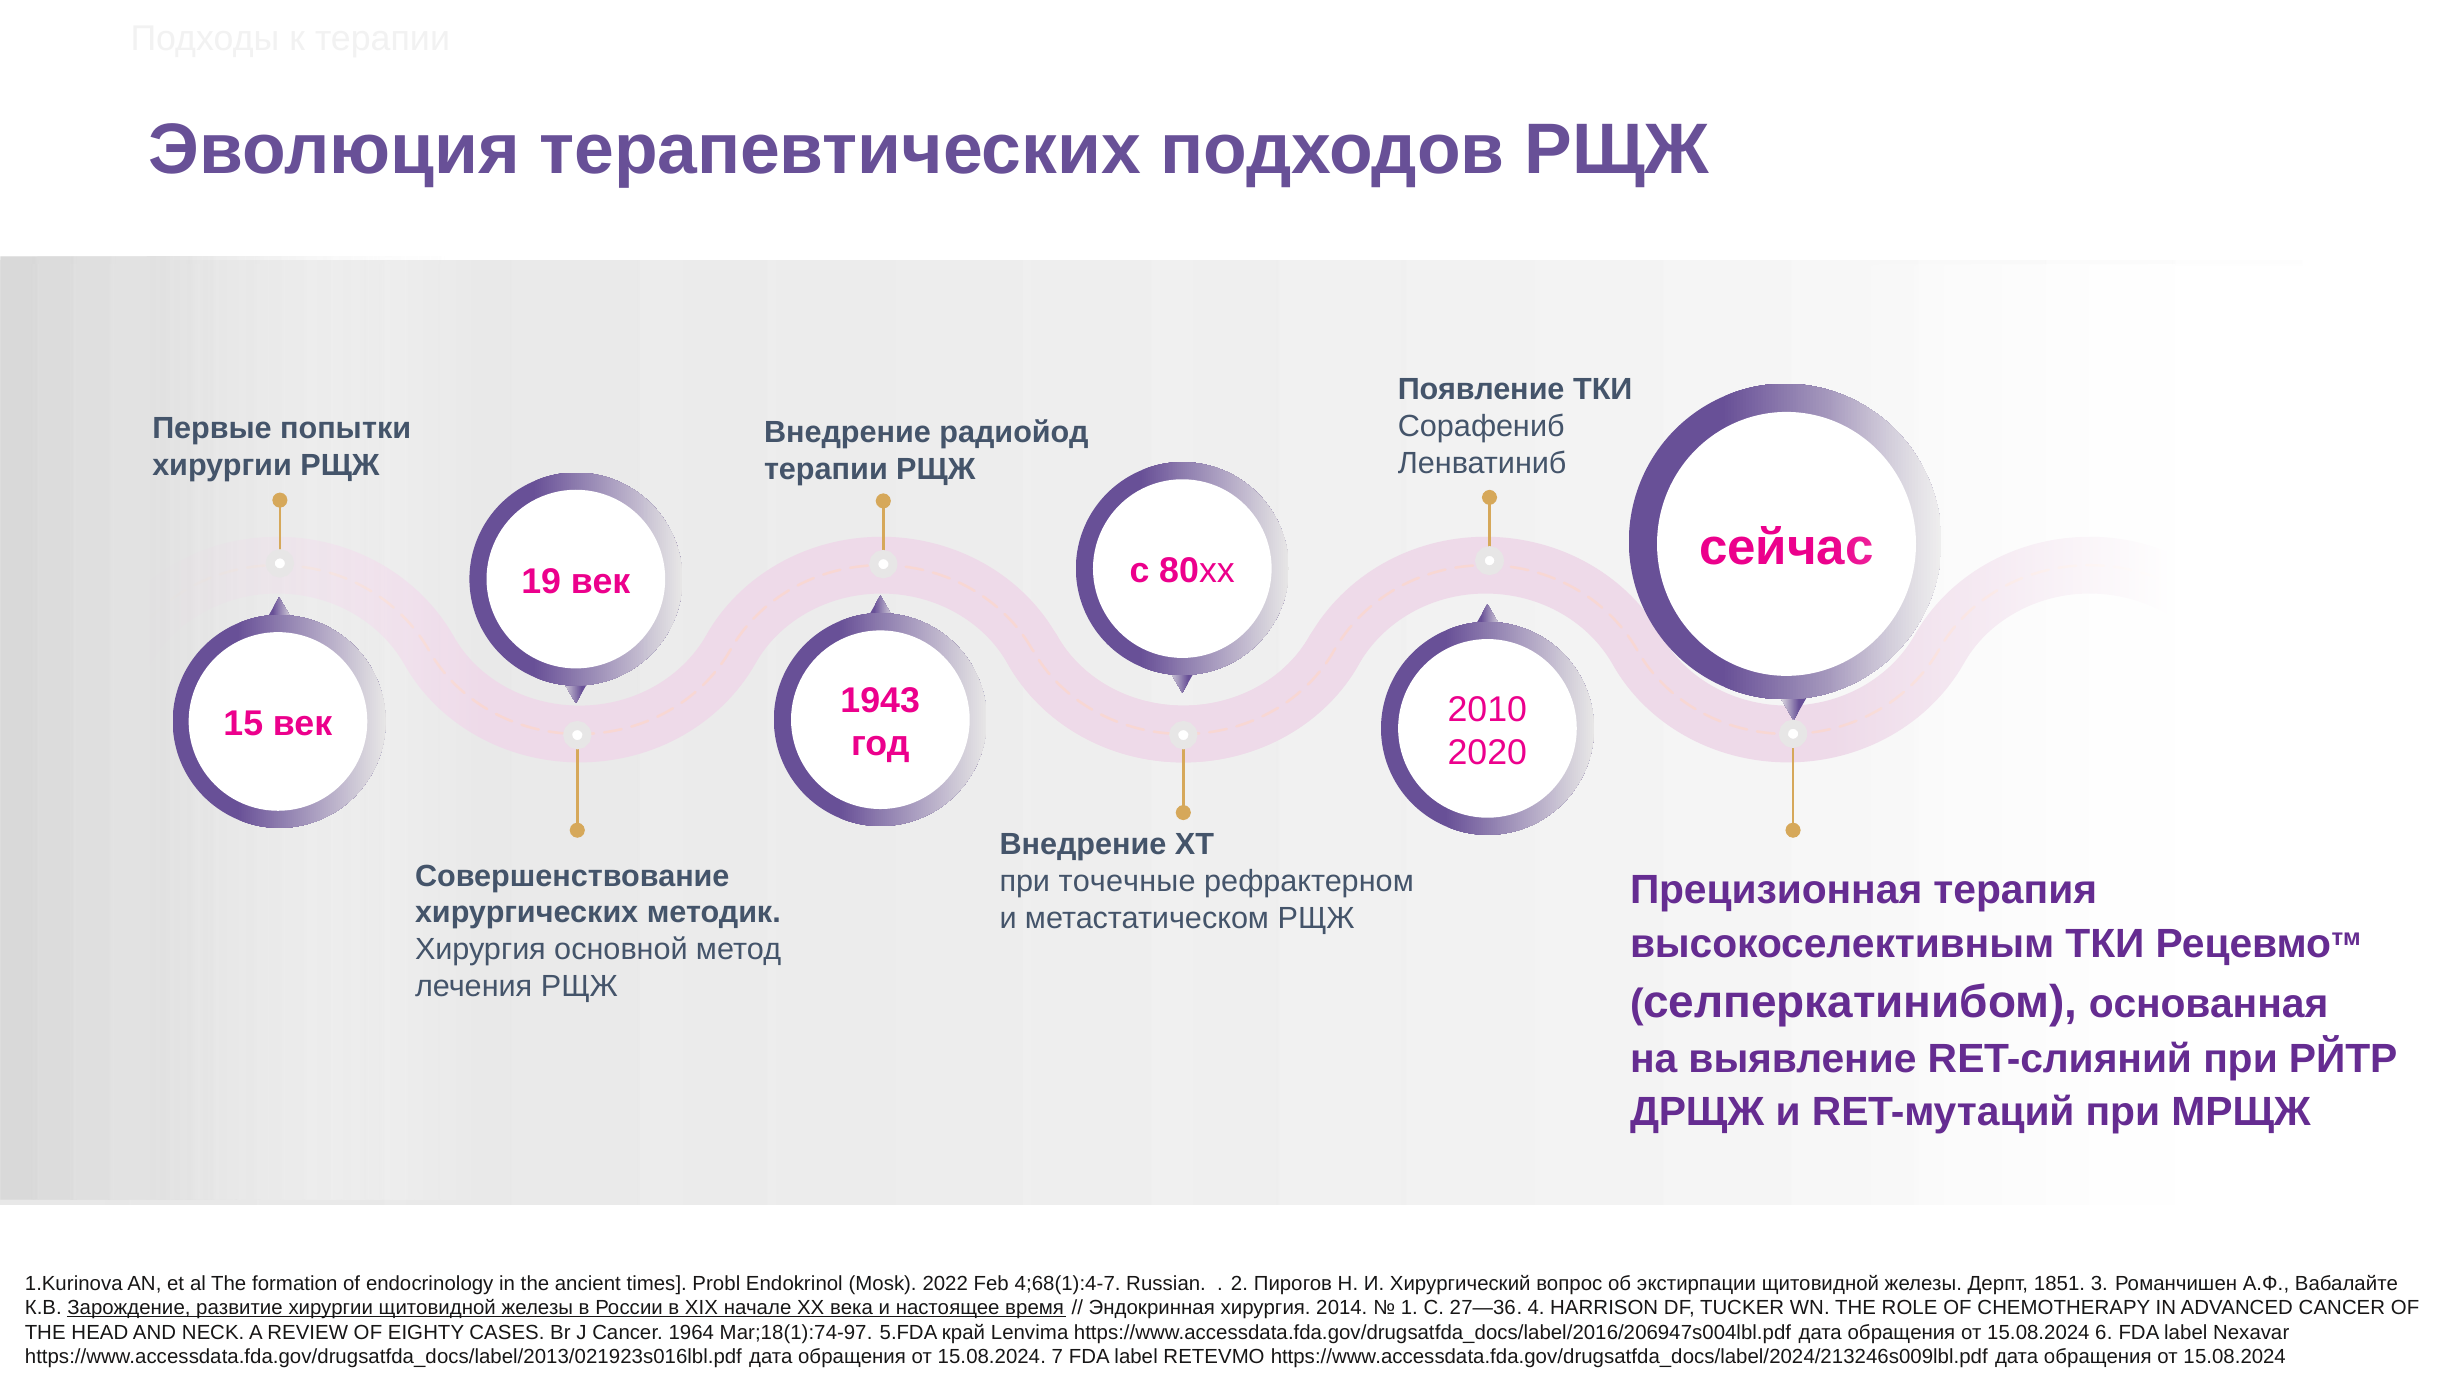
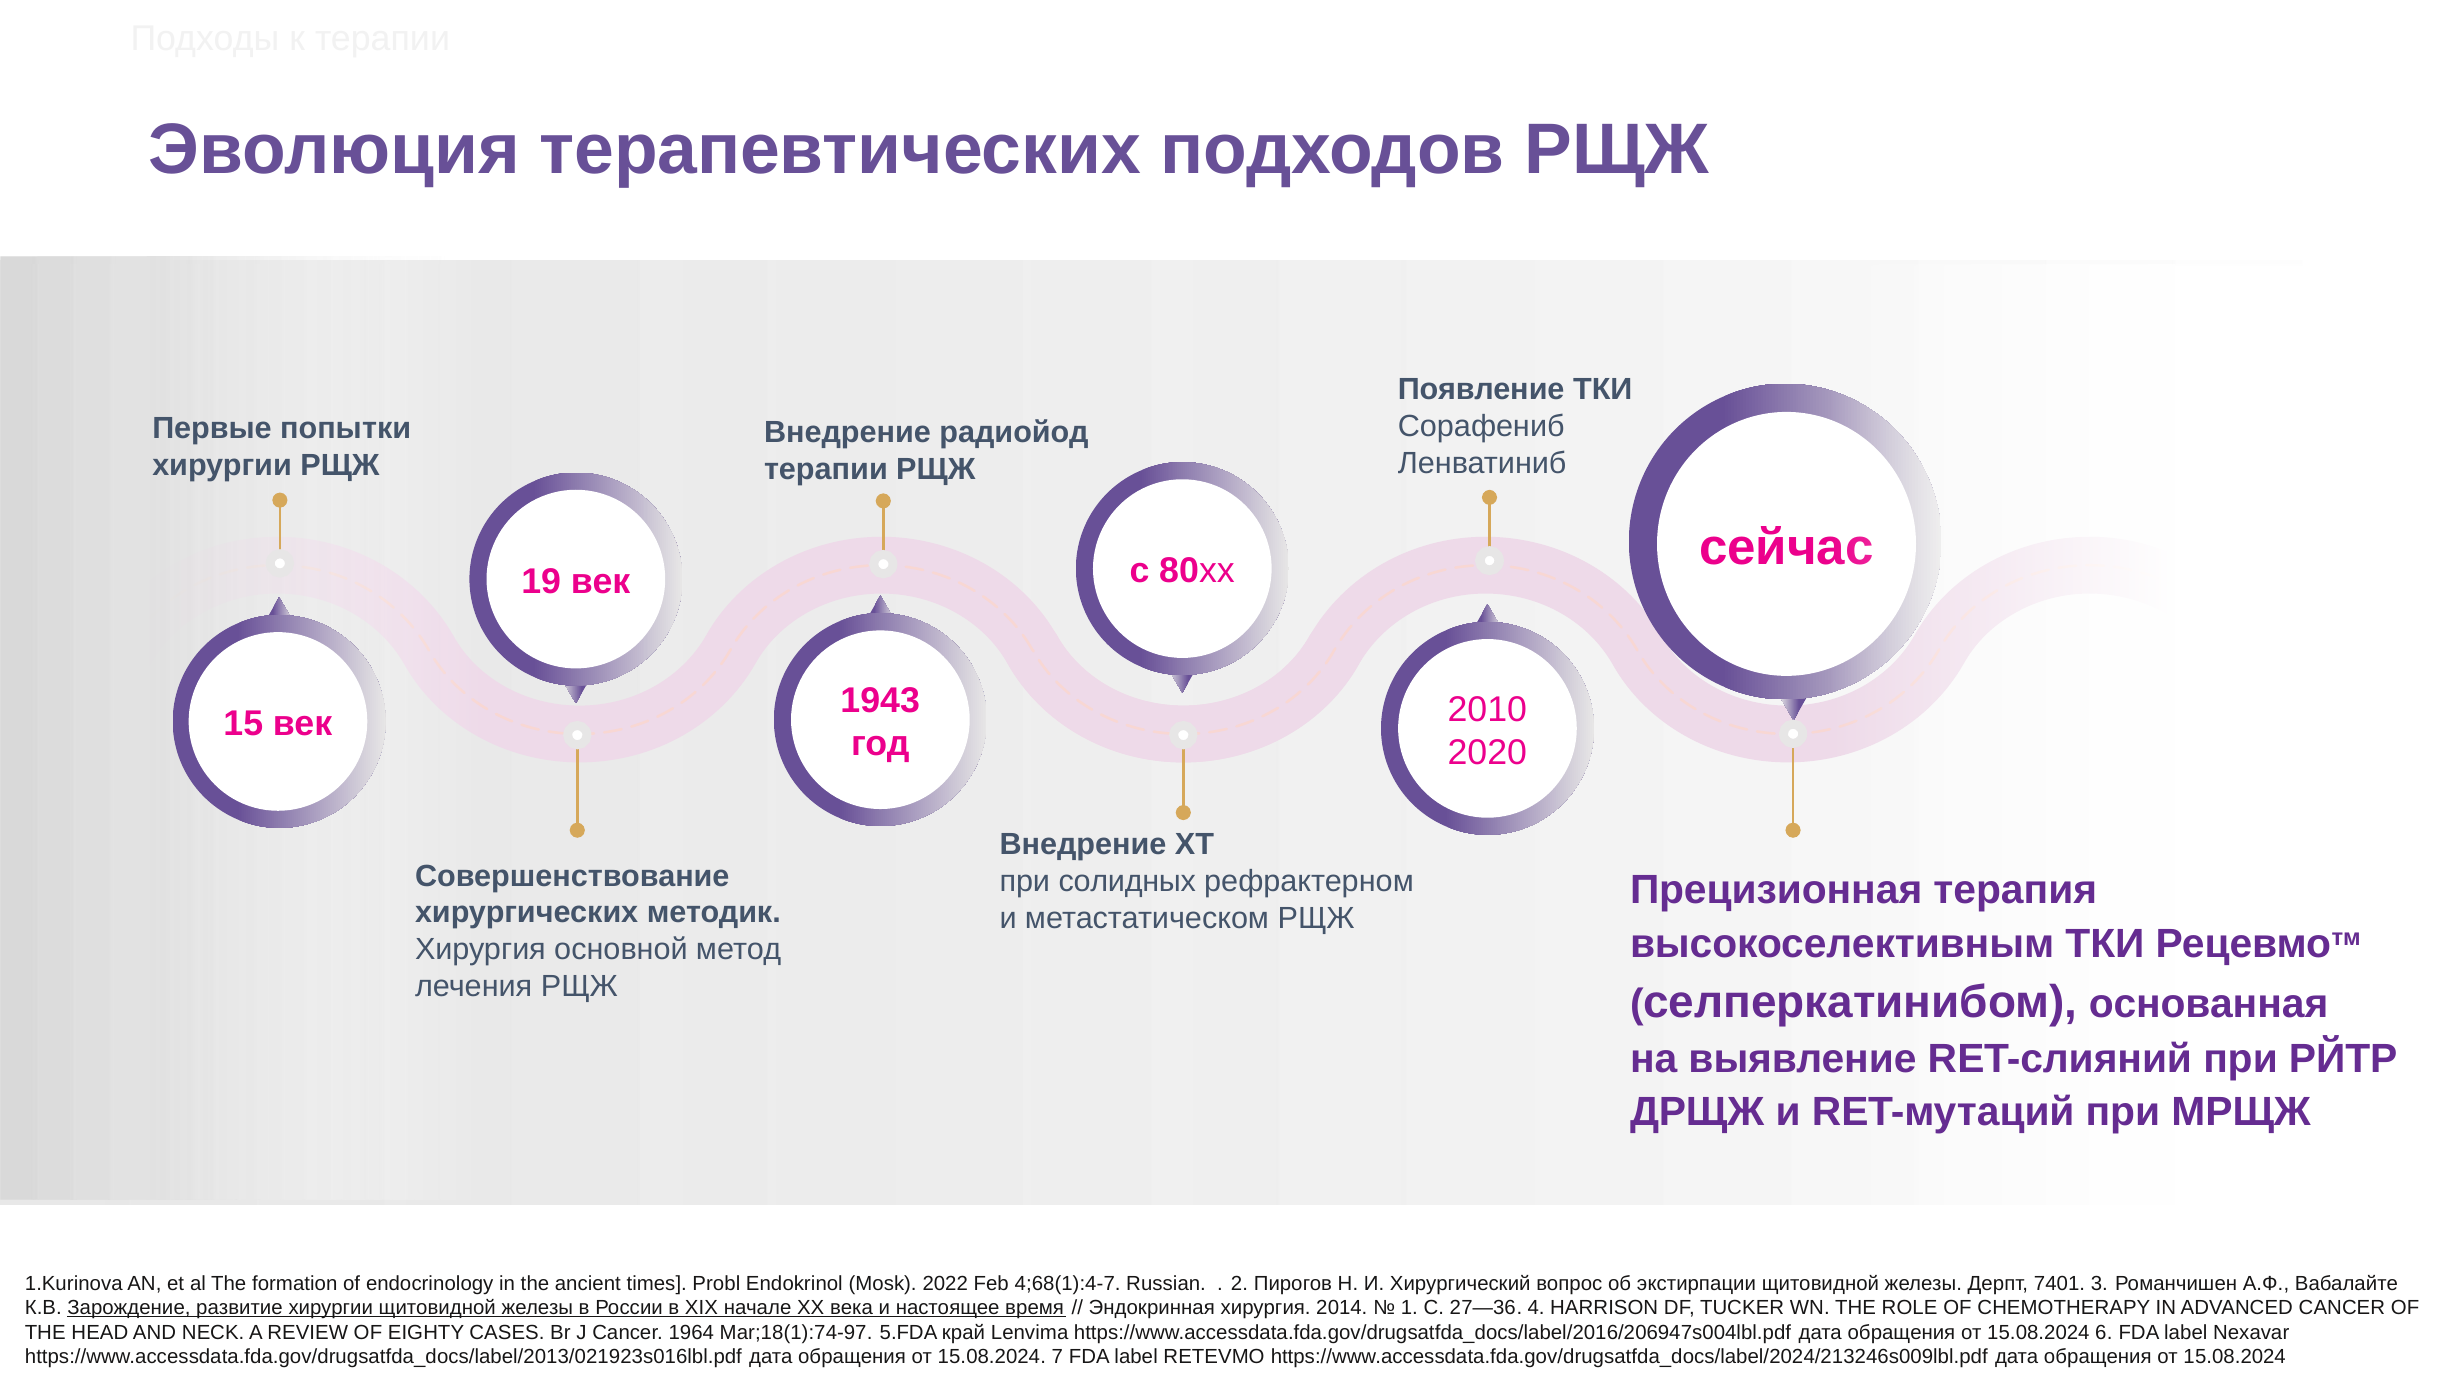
точечные: точечные -> солидных
1851: 1851 -> 7401
